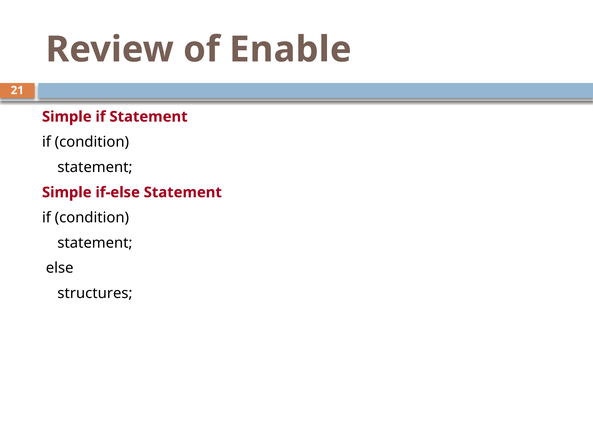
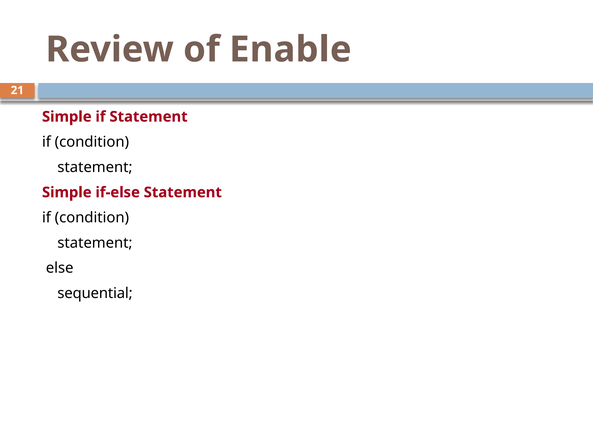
structures: structures -> sequential
